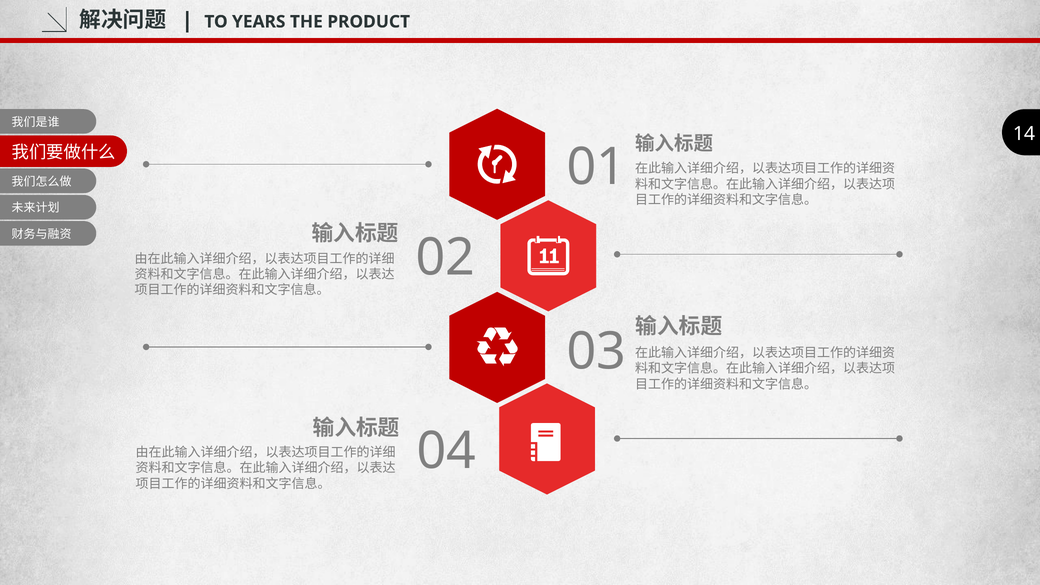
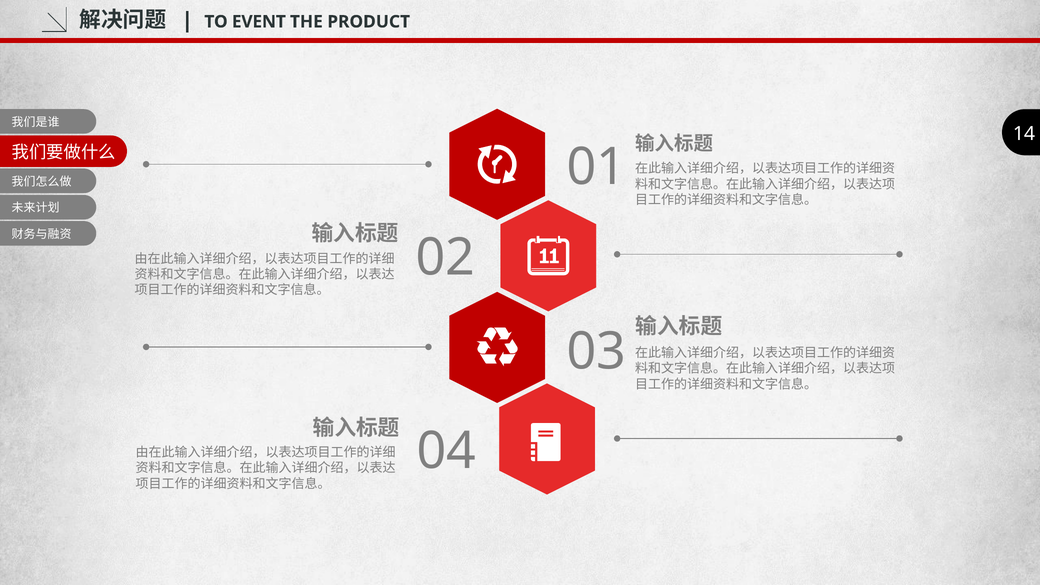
YEARS: YEARS -> EVENT
